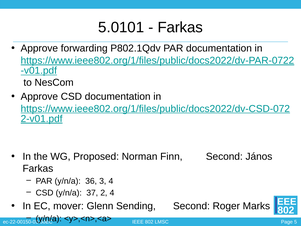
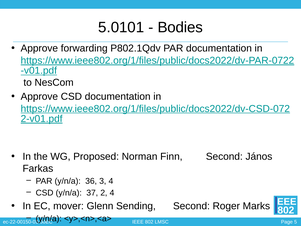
Farkas at (180, 27): Farkas -> Bodies
